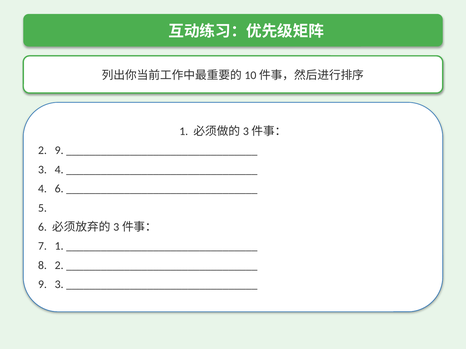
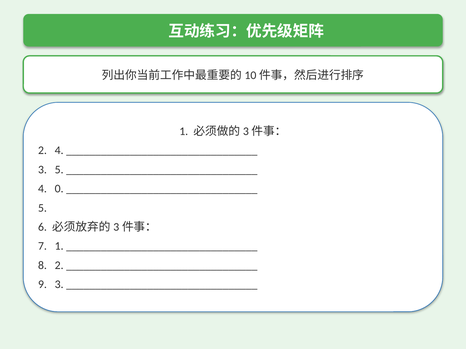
2 9: 9 -> 4
3 4: 4 -> 5
4 6: 6 -> 0
